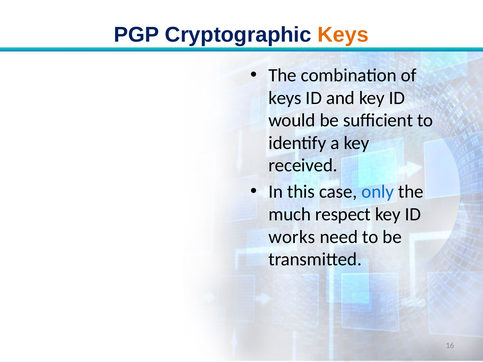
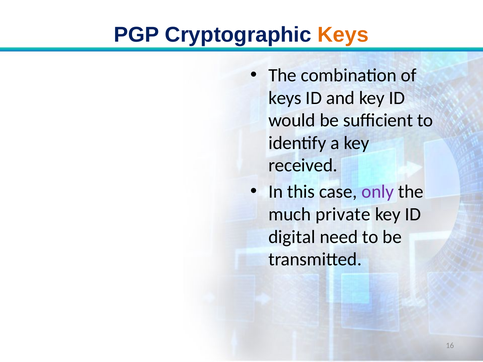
only colour: blue -> purple
respect: respect -> private
works: works -> digital
